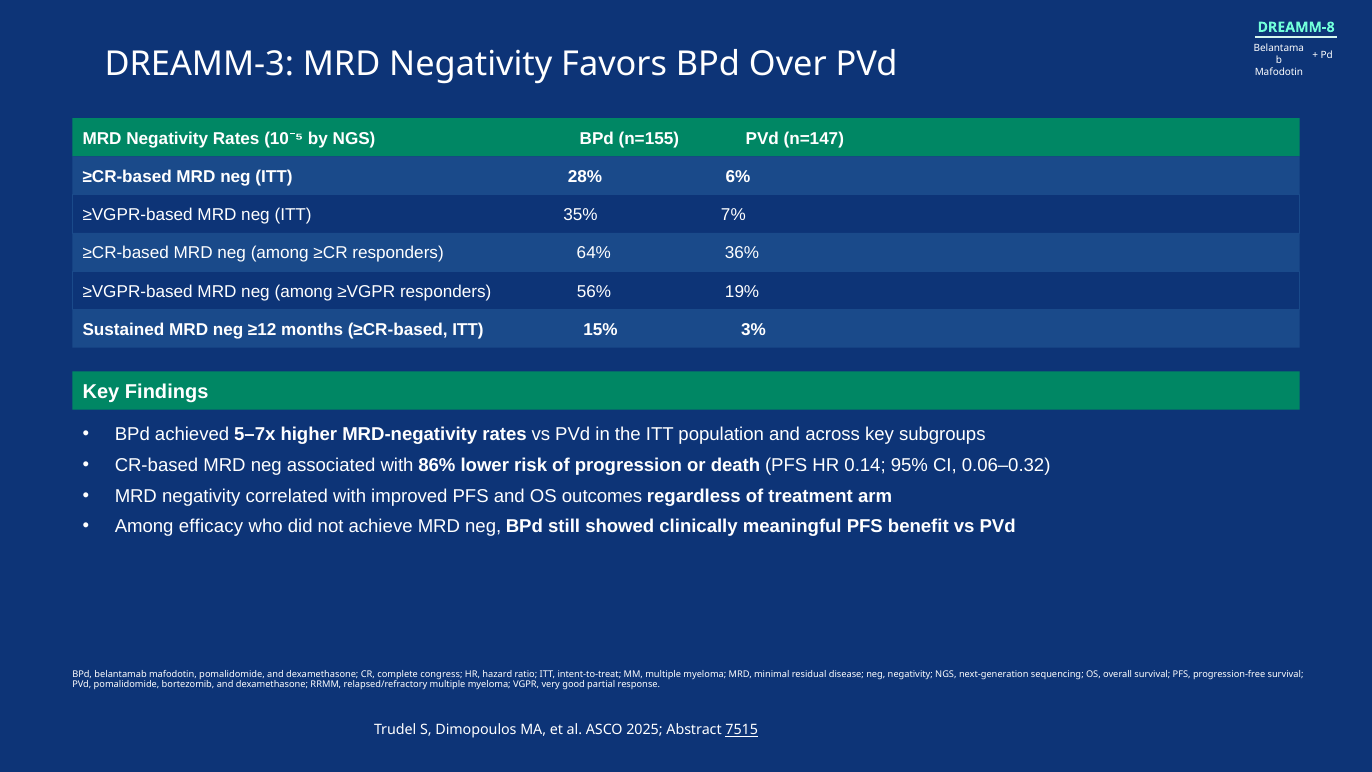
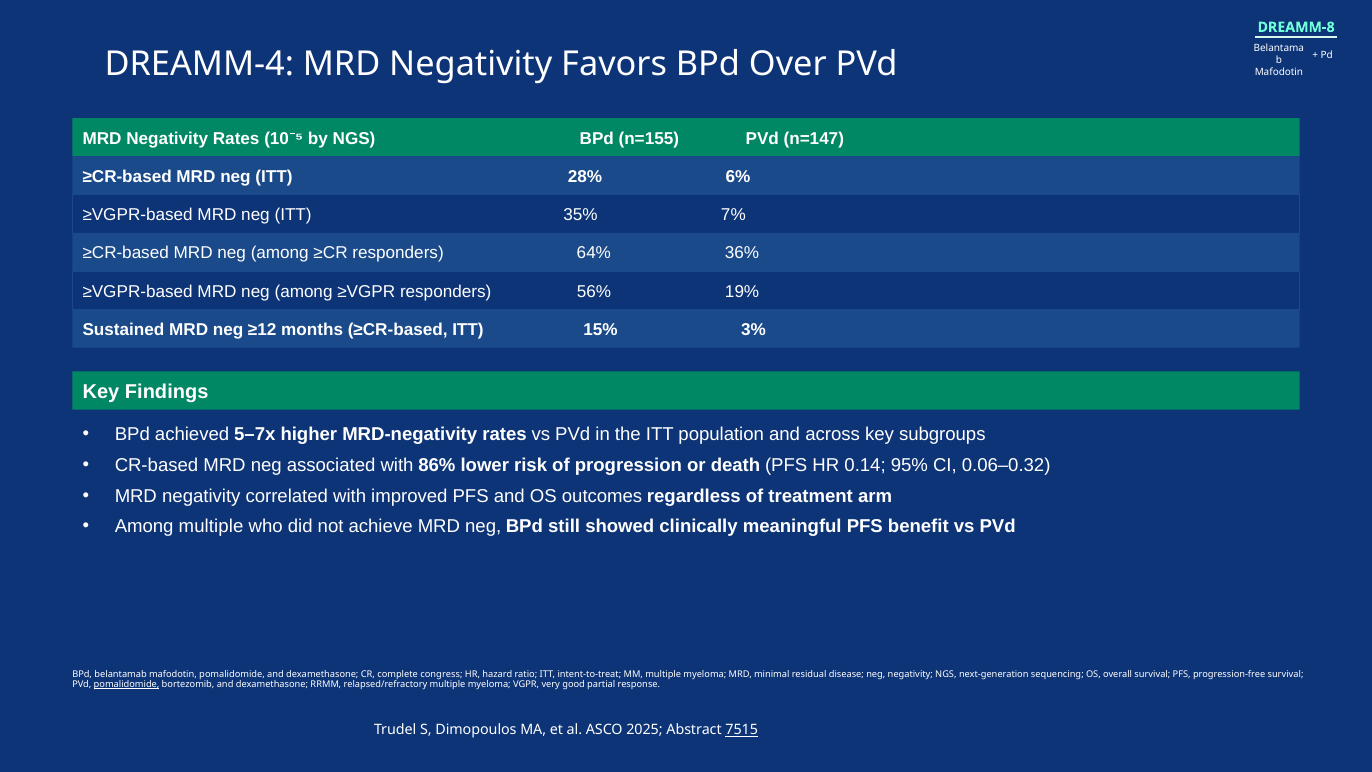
DREAMM-3: DREAMM-3 -> DREAMM-4
Among efficacy: efficacy -> multiple
pomalidomide at (127, 684) underline: none -> present
